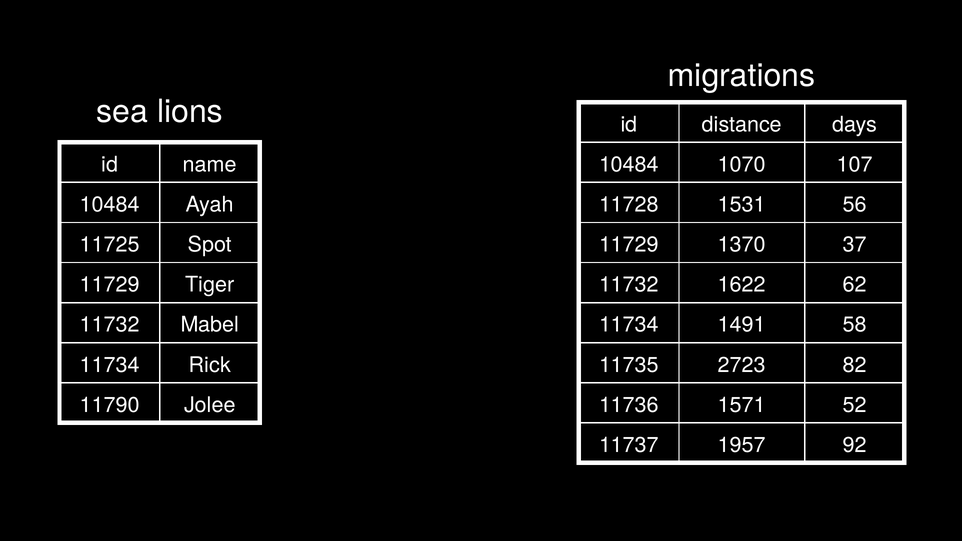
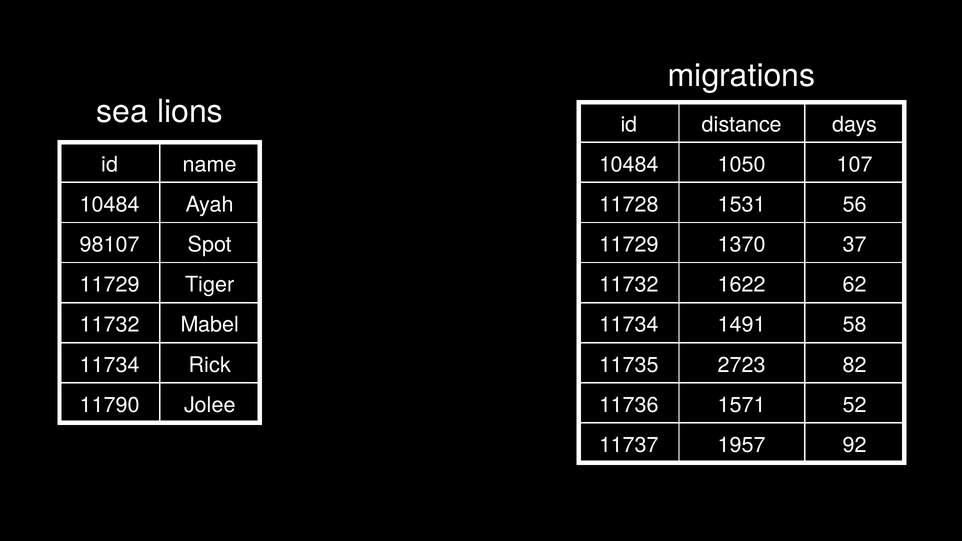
1070: 1070 -> 1050
11725: 11725 -> 98107
